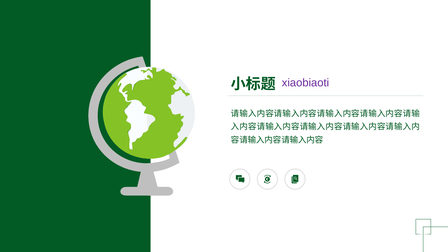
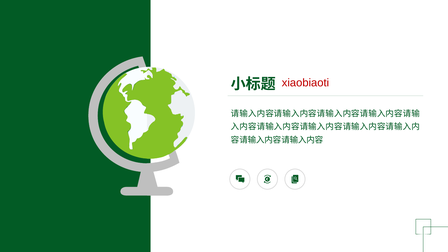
xiaobiaoti colour: purple -> red
